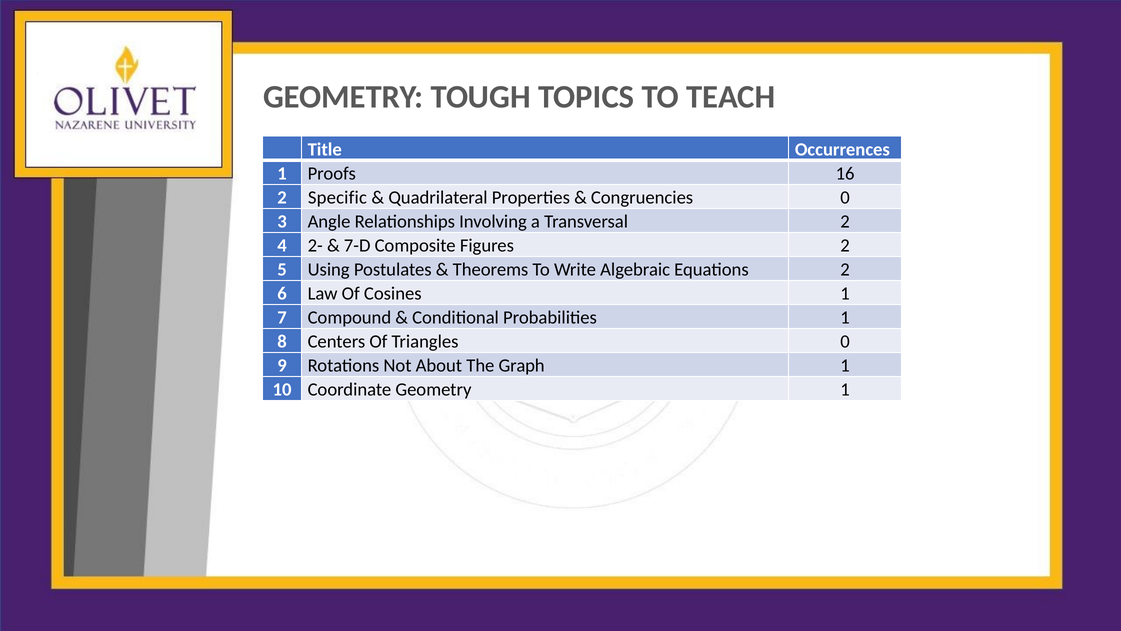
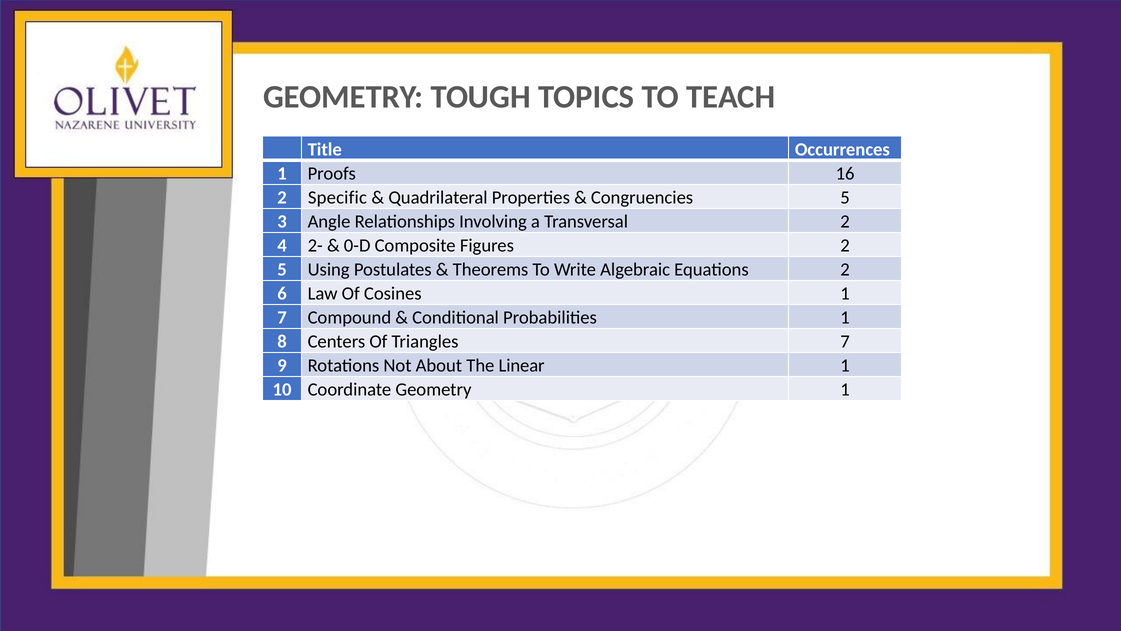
Congruencies 0: 0 -> 5
7-D: 7-D -> 0-D
Triangles 0: 0 -> 7
Graph: Graph -> Linear
